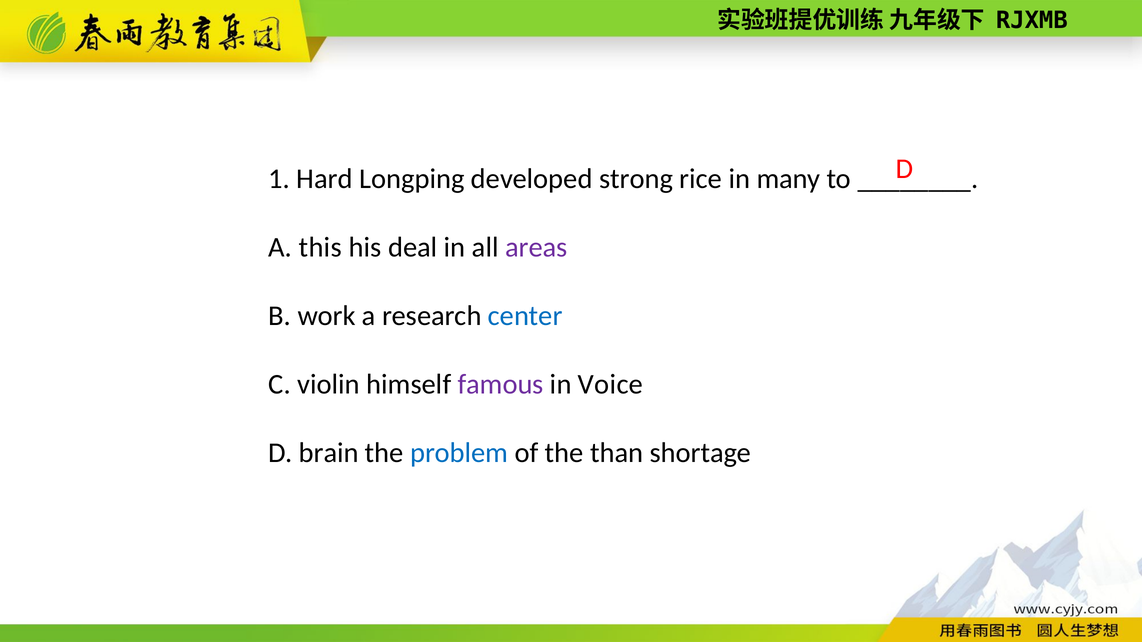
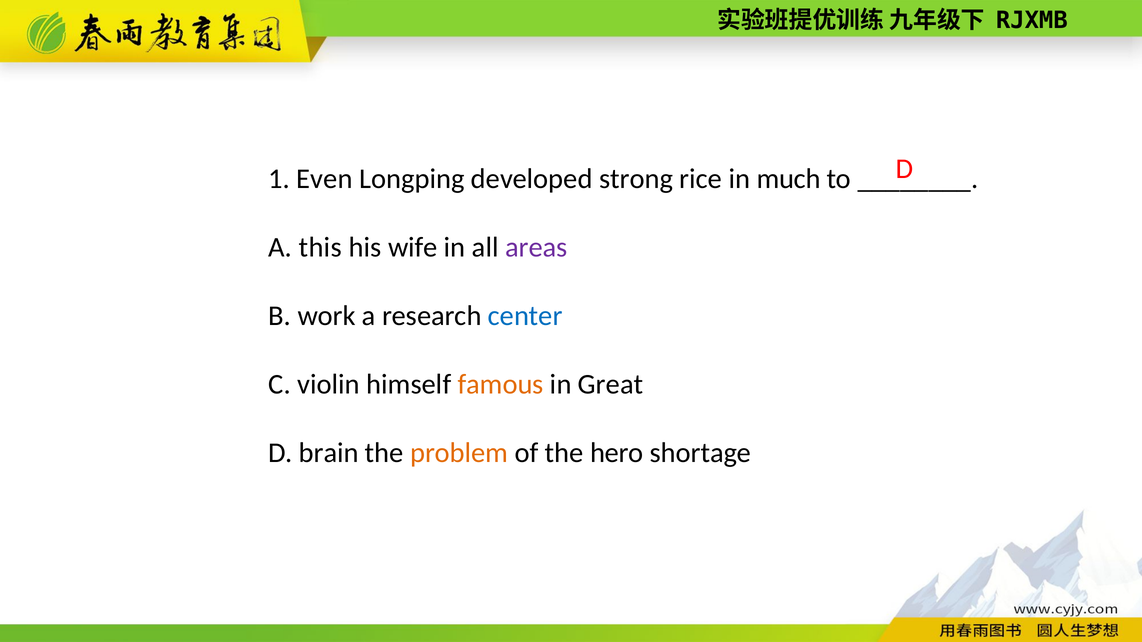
Hard: Hard -> Even
many: many -> much
deal: deal -> wife
famous colour: purple -> orange
Voice: Voice -> Great
problem colour: blue -> orange
than: than -> hero
